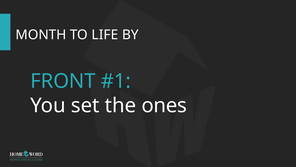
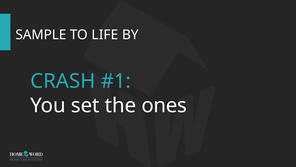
MONTH: MONTH -> SAMPLE
FRONT: FRONT -> CRASH
